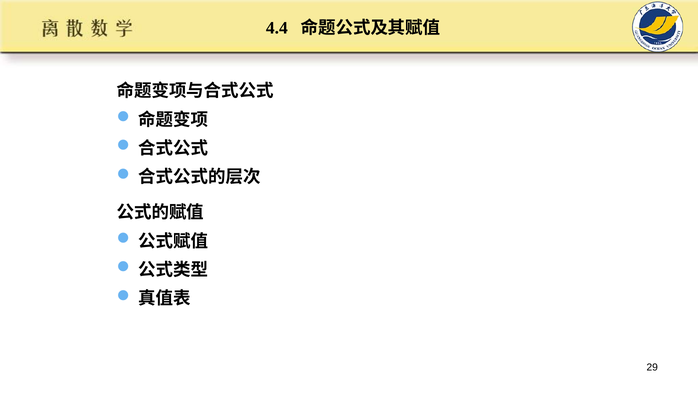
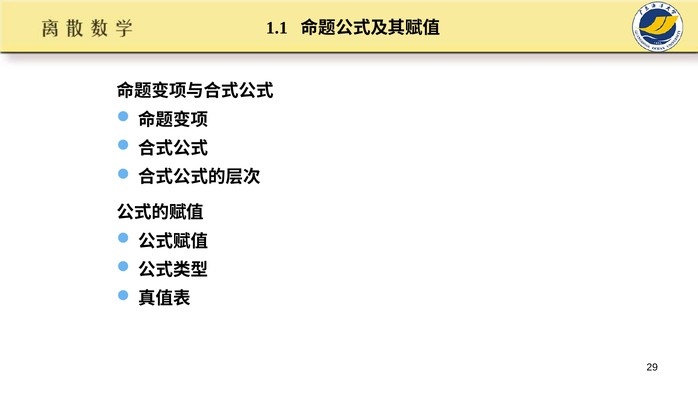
4.4: 4.4 -> 1.1
